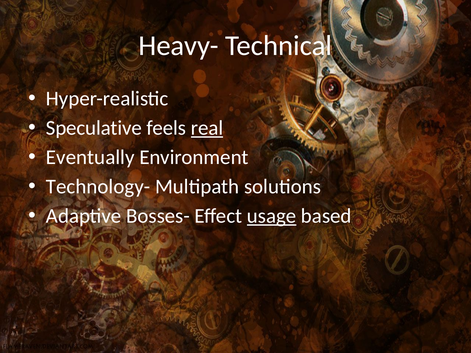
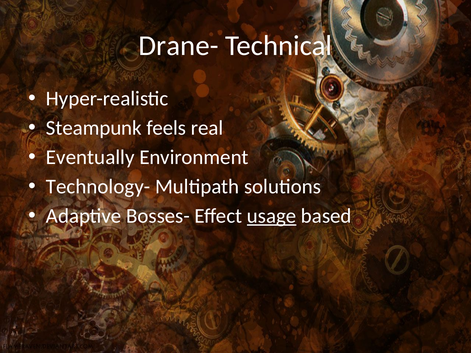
Heavy-: Heavy- -> Drane-
Speculative: Speculative -> Steampunk
real underline: present -> none
